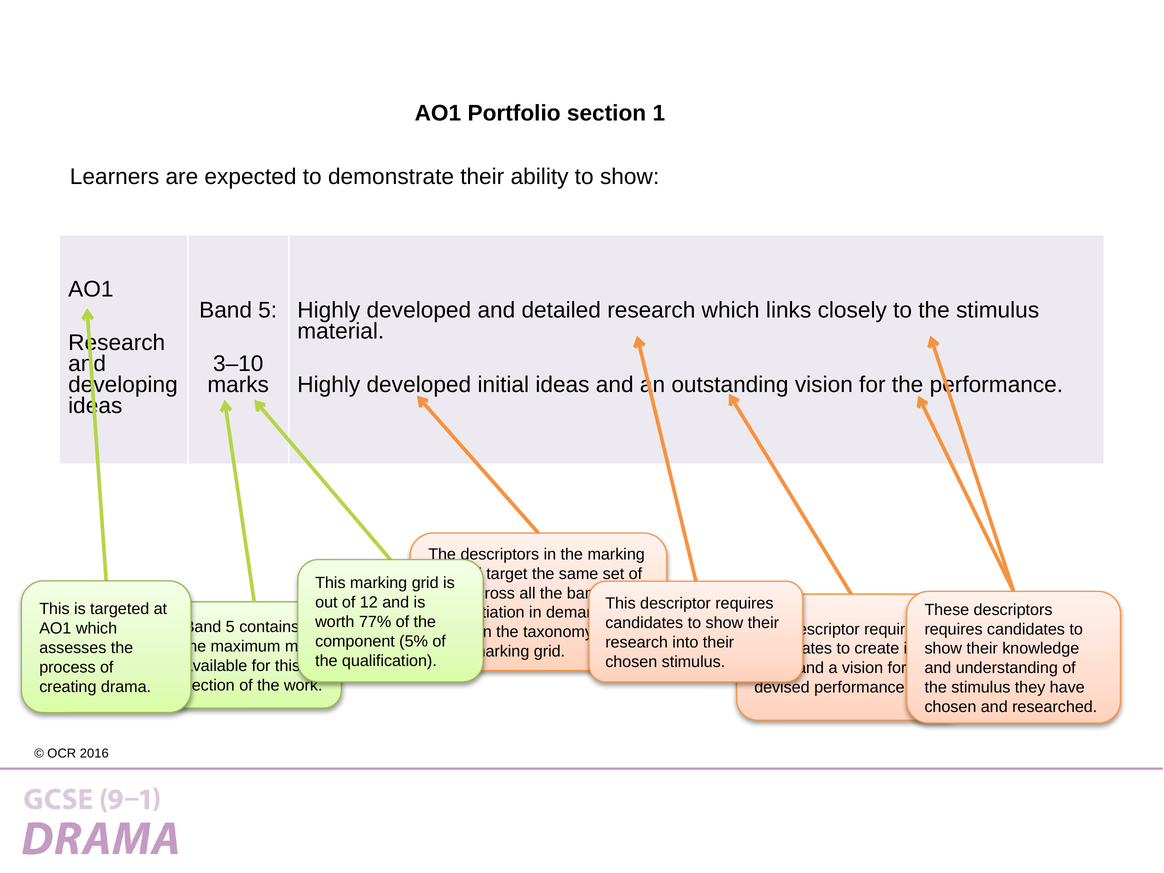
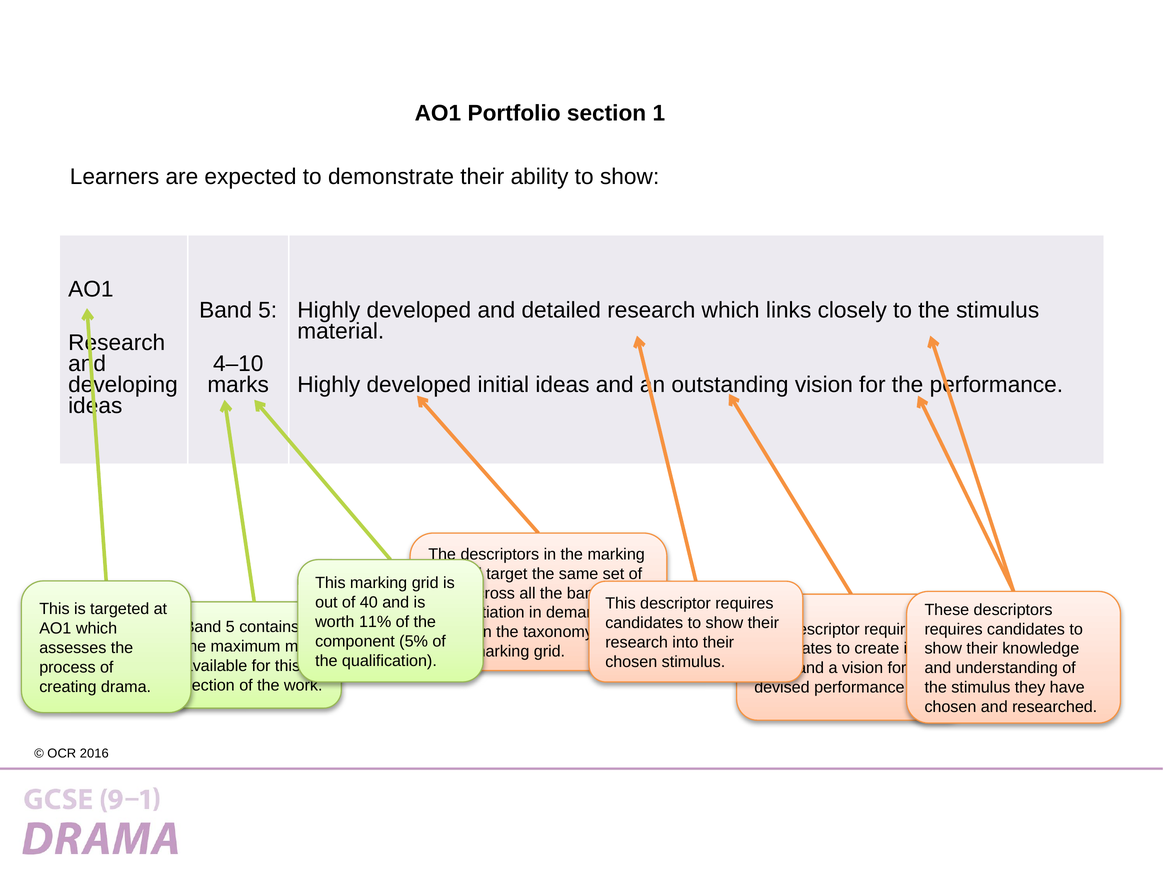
3–10: 3–10 -> 4–10
12: 12 -> 40
77%: 77% -> 11%
